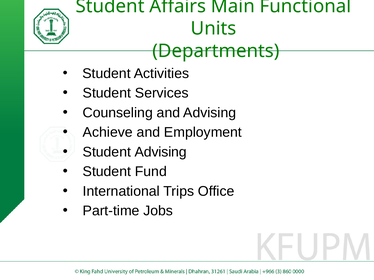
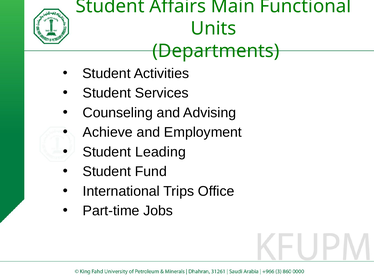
Student Advising: Advising -> Leading
